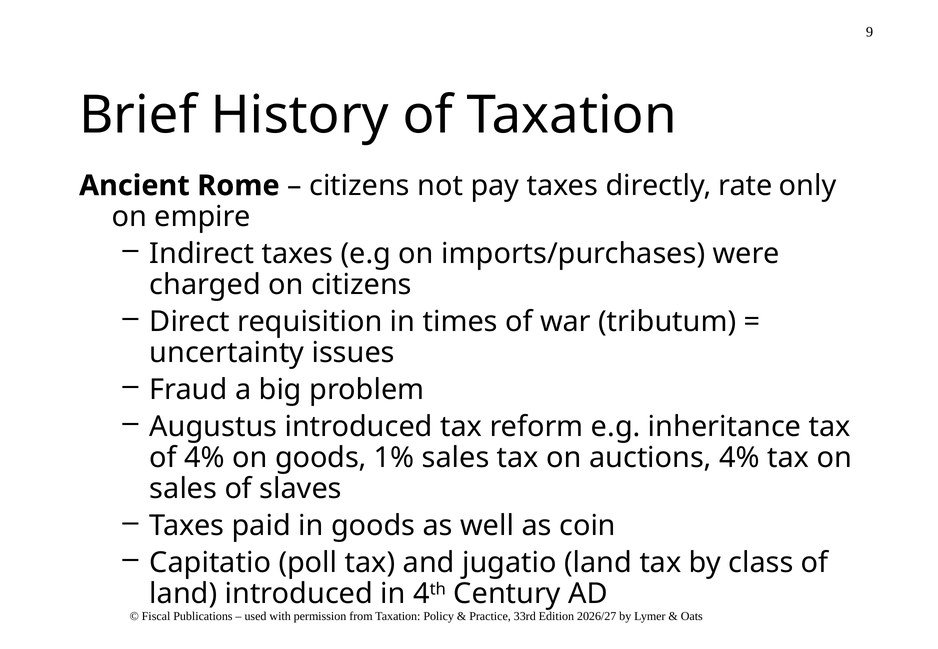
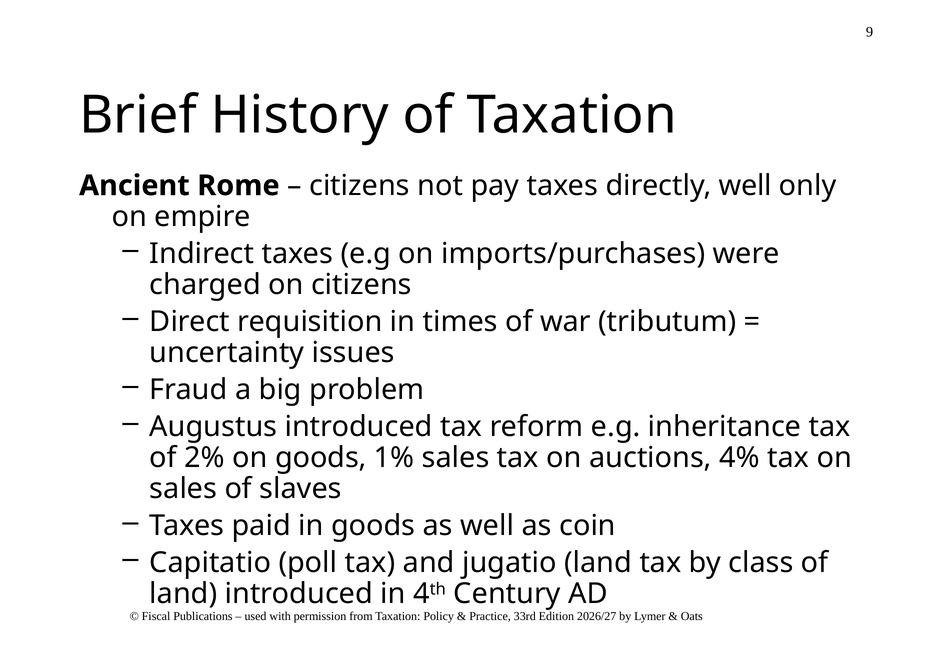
directly rate: rate -> well
of 4%: 4% -> 2%
